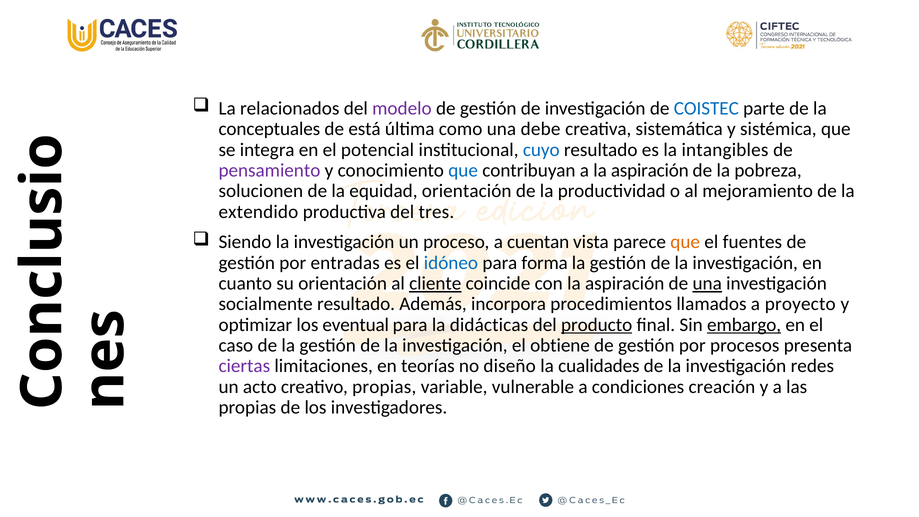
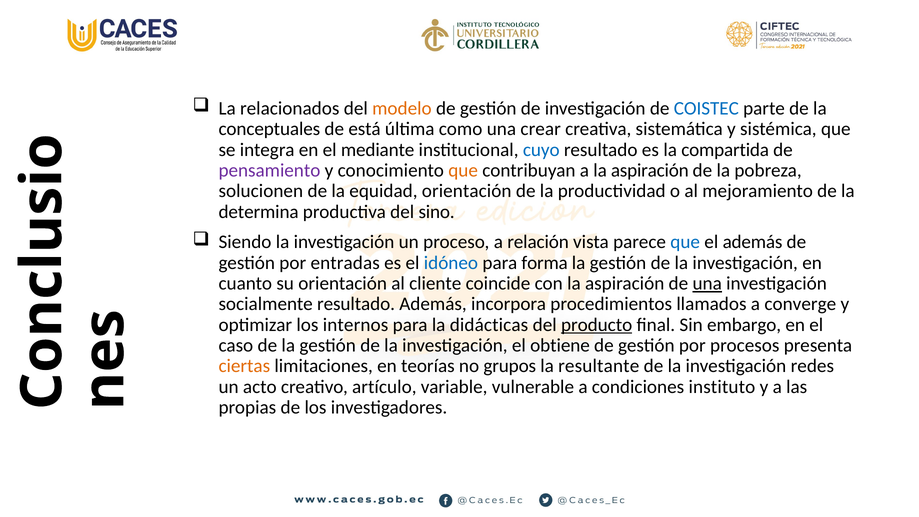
modelo colour: purple -> orange
debe: debe -> crear
potencial: potencial -> mediante
intangibles: intangibles -> compartida
que at (463, 170) colour: blue -> orange
extendido: extendido -> determina
tres: tres -> sino
cuentan: cuentan -> relación
que at (685, 242) colour: orange -> blue
el fuentes: fuentes -> además
cliente underline: present -> none
proyecto: proyecto -> converge
eventual: eventual -> internos
embargo underline: present -> none
ciertas colour: purple -> orange
diseño: diseño -> grupos
cualidades: cualidades -> resultante
creativo propias: propias -> artículo
creación: creación -> instituto
